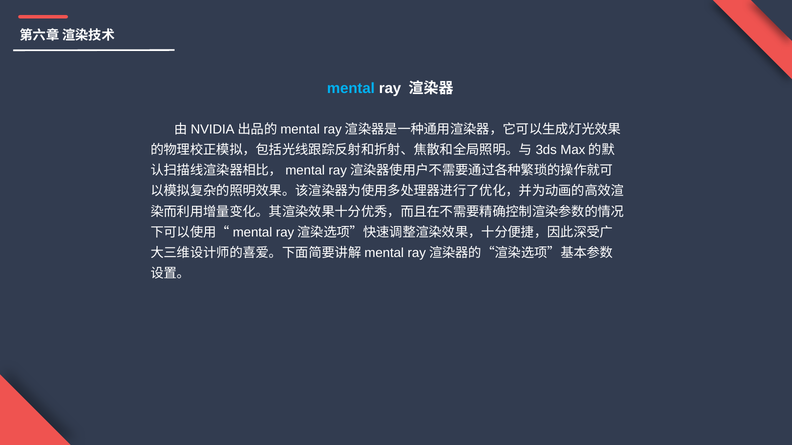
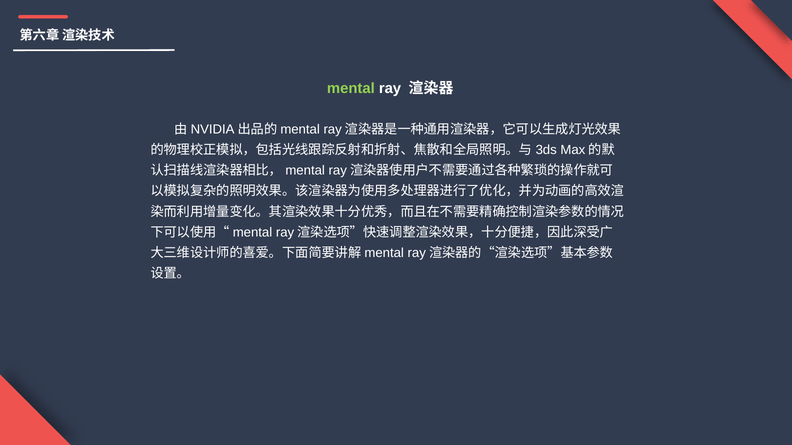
mental colour: light blue -> light green
